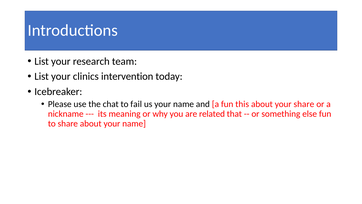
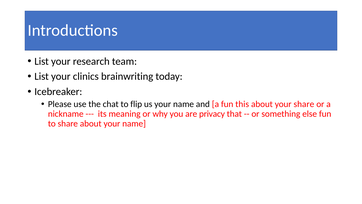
intervention: intervention -> brainwriting
fail: fail -> flip
related: related -> privacy
